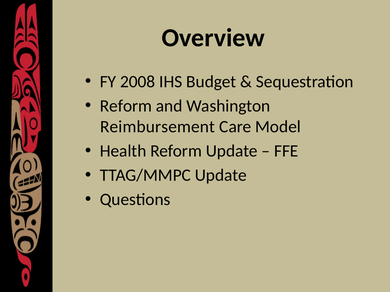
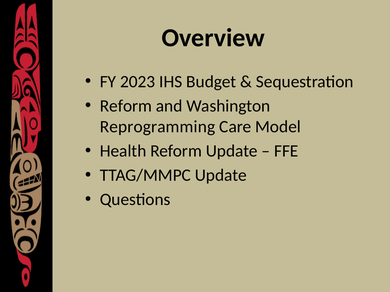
2008: 2008 -> 2023
Reimbursement: Reimbursement -> Reprogramming
